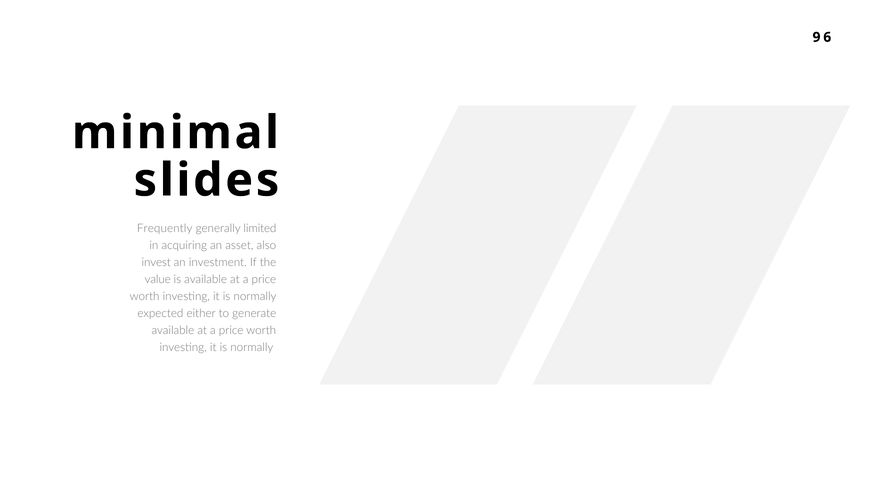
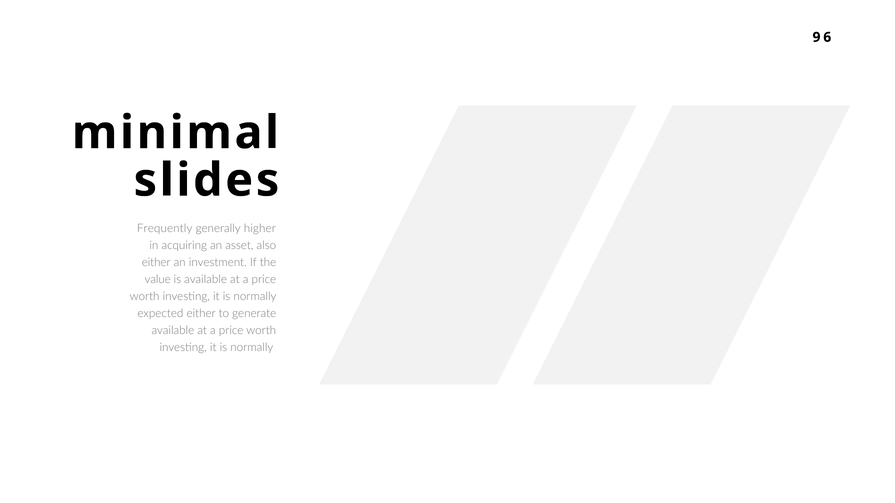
limited: limited -> higher
invest at (156, 263): invest -> either
